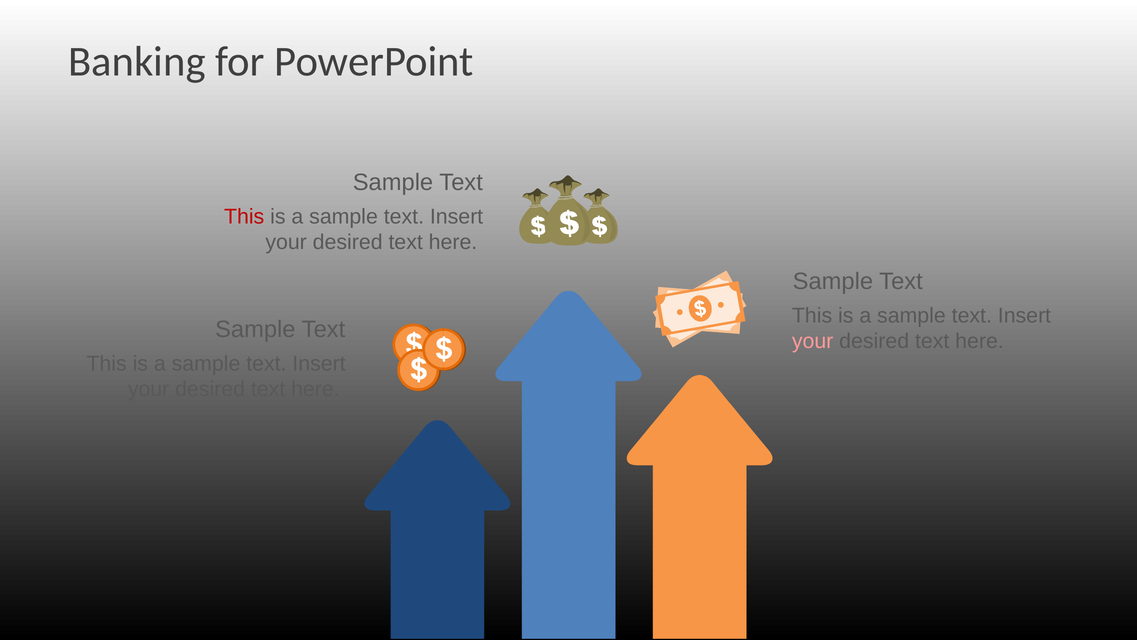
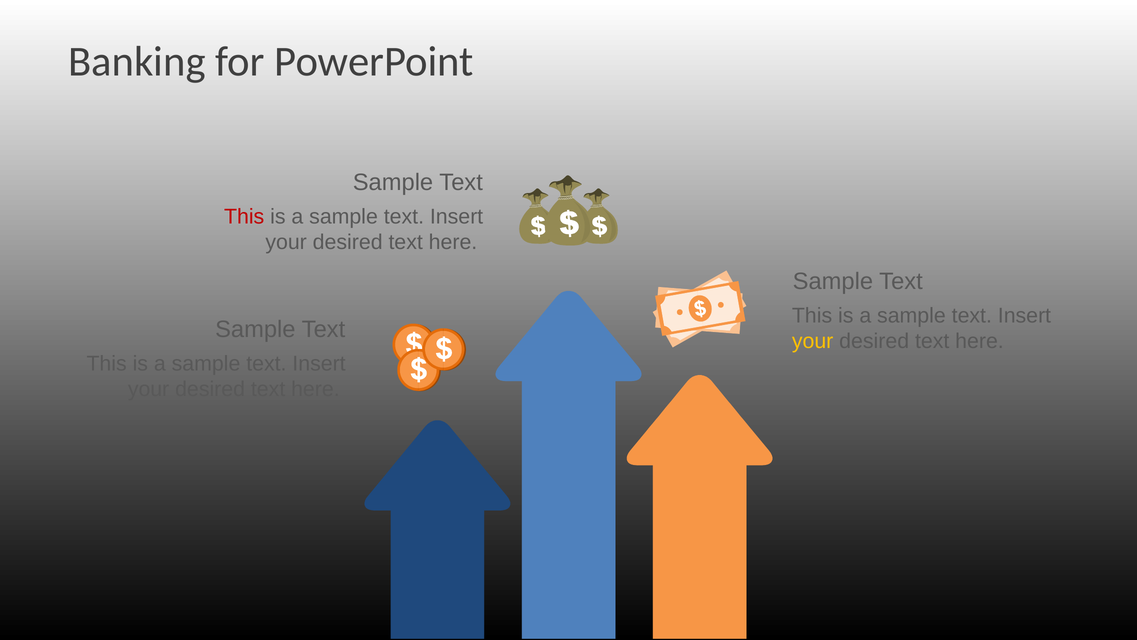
your at (813, 341) colour: pink -> yellow
